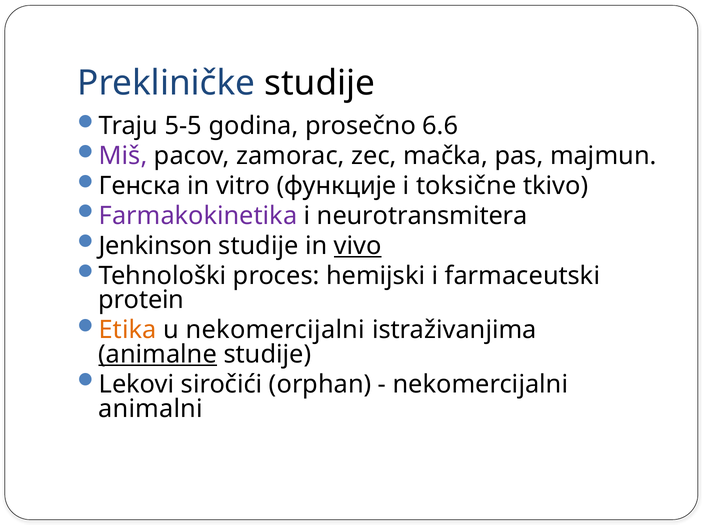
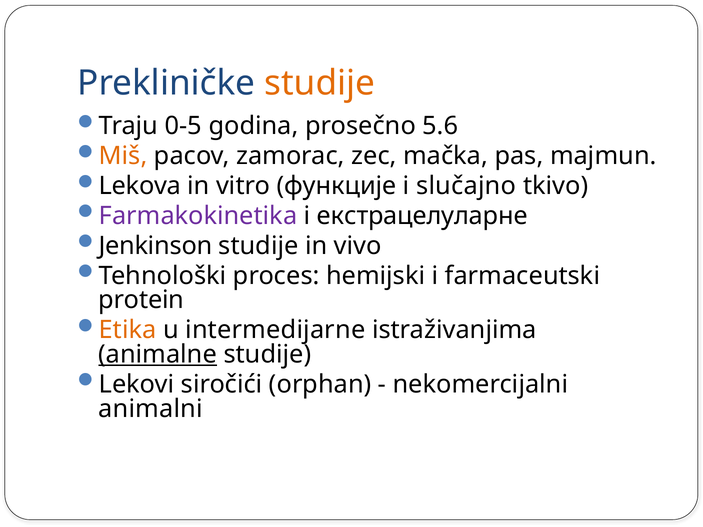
studije at (320, 83) colour: black -> orange
5-5: 5-5 -> 0-5
6.6: 6.6 -> 5.6
Miš colour: purple -> orange
Генска: Генска -> Lekova
toksične: toksične -> slučajno
neurotransmitera: neurotransmitera -> екстрацелуларне
vivo underline: present -> none
u nekomercijalni: nekomercijalni -> intermedijarne
